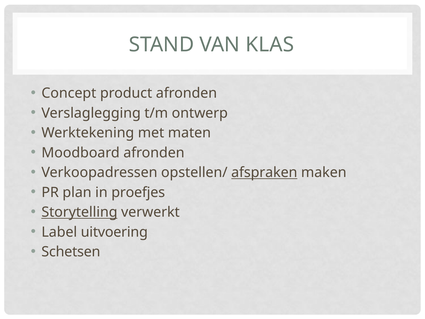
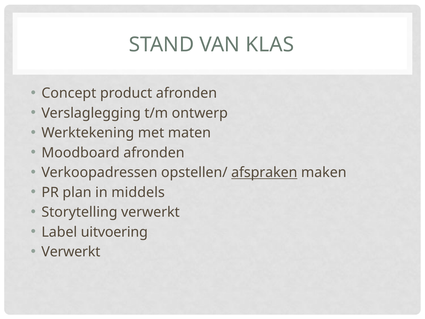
proefjes: proefjes -> middels
Storytelling underline: present -> none
Schetsen at (71, 252): Schetsen -> Verwerkt
